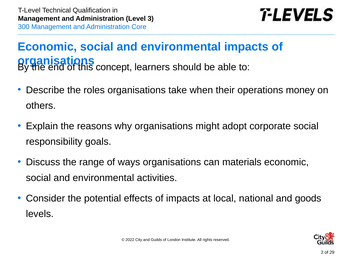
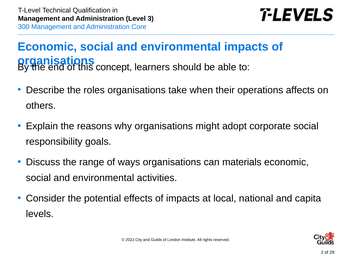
money: money -> affects
goods: goods -> capita
